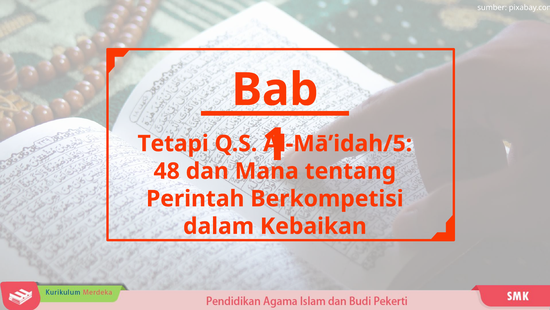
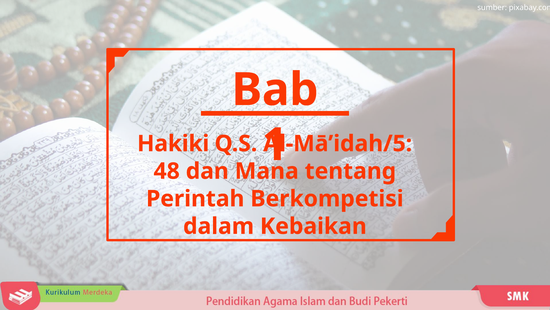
Tetapi: Tetapi -> Hakiki
